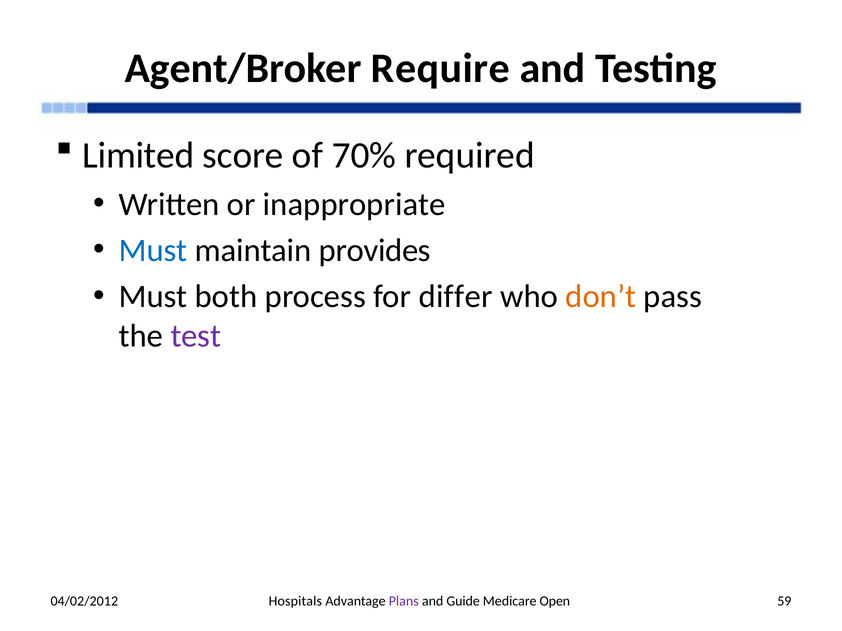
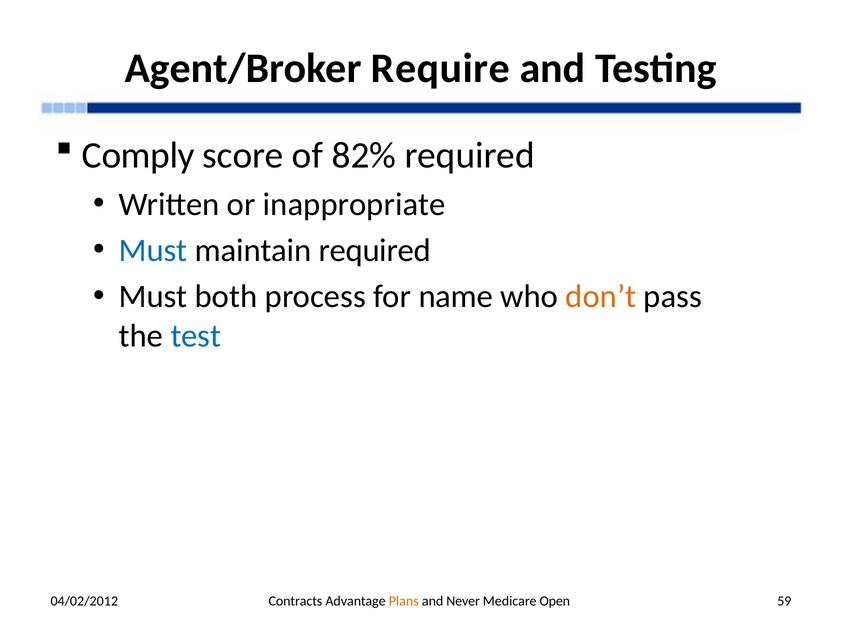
Limited: Limited -> Comply
70%: 70% -> 82%
maintain provides: provides -> required
differ: differ -> name
test colour: purple -> blue
Hospitals: Hospitals -> Contracts
Plans colour: purple -> orange
Guide: Guide -> Never
